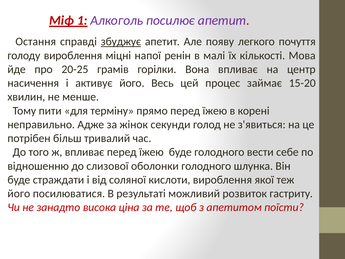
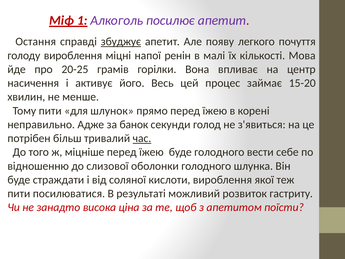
терміну: терміну -> шлунок
жінок: жінок -> банок
час underline: none -> present
ж впливає: впливає -> міцніше
його at (19, 193): його -> пити
